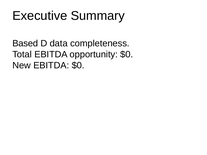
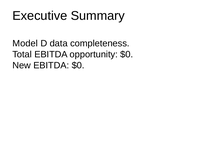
Based: Based -> Model
